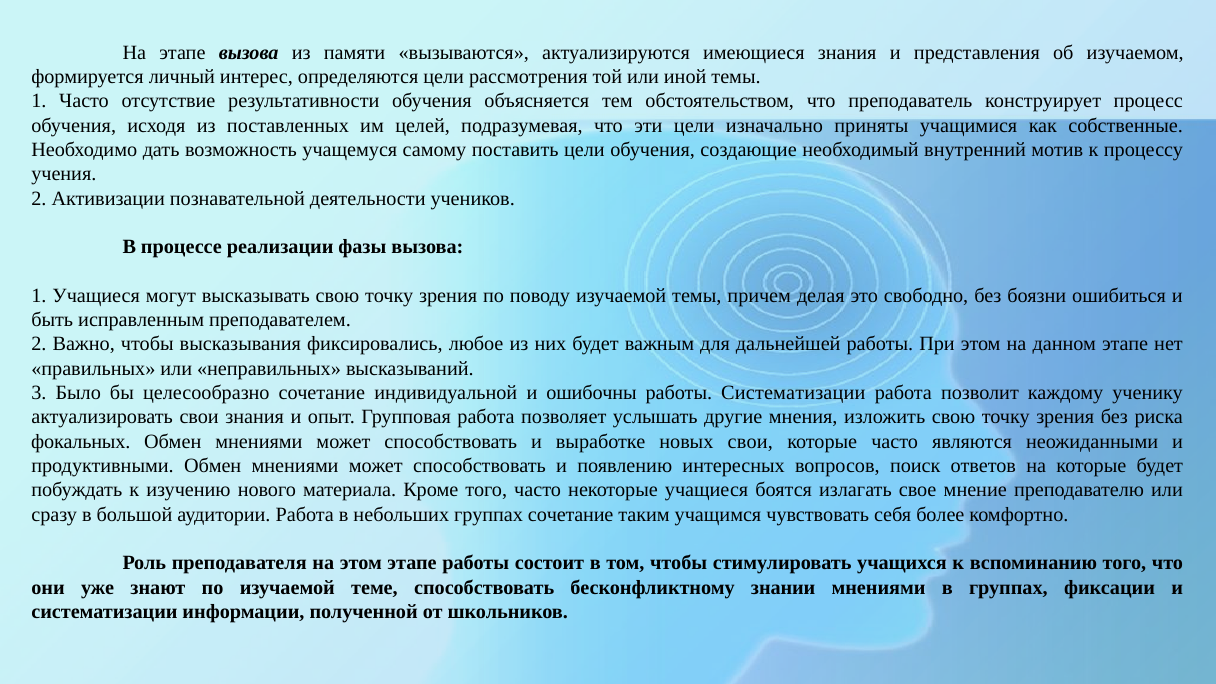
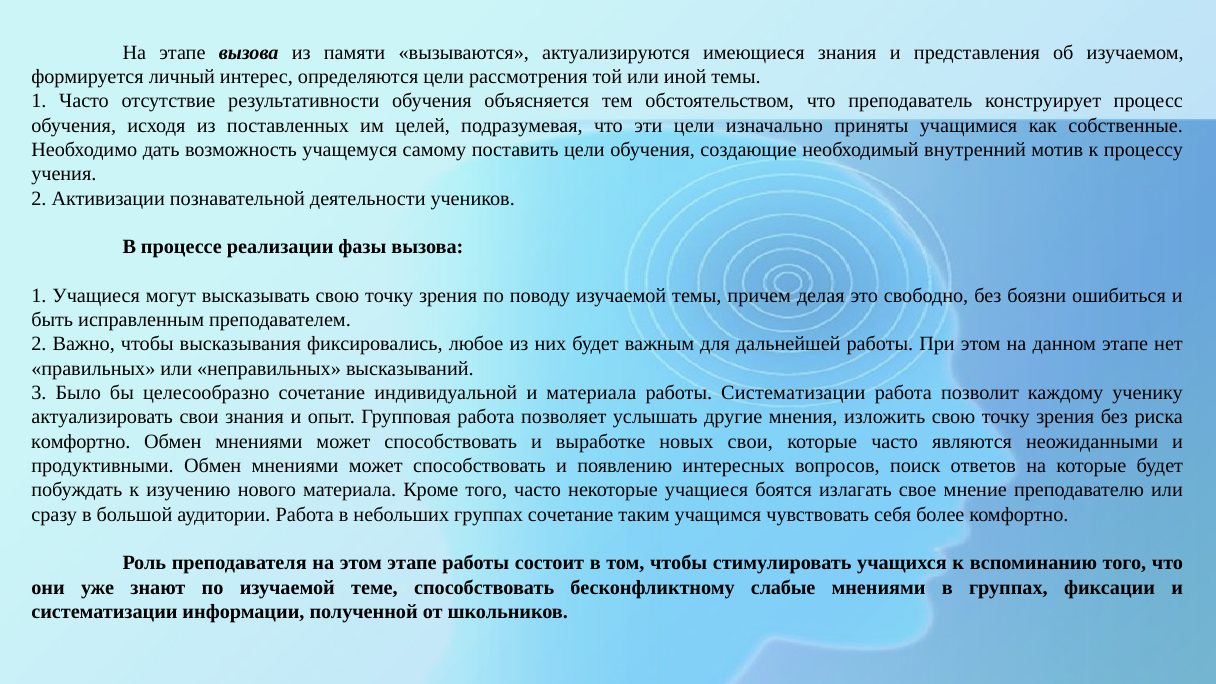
и ошибочны: ошибочны -> материала
фокальных at (81, 442): фокальных -> комфортно
знании: знании -> слабые
